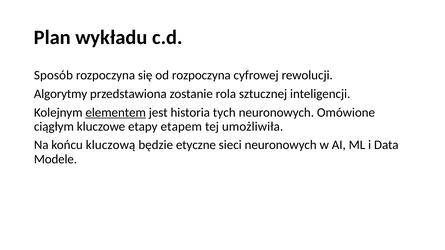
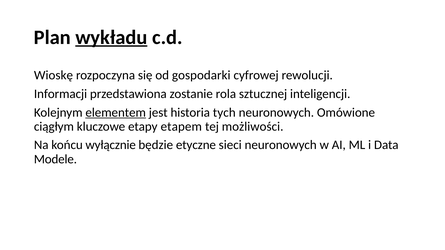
wykładu underline: none -> present
Sposób: Sposób -> Wioskę
od rozpoczyna: rozpoczyna -> gospodarki
Algorytmy: Algorytmy -> Informacji
umożliwiła: umożliwiła -> możliwości
kluczową: kluczową -> wyłącznie
